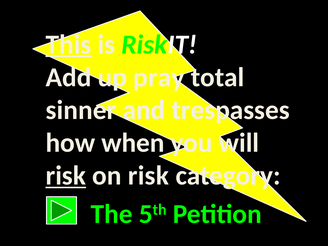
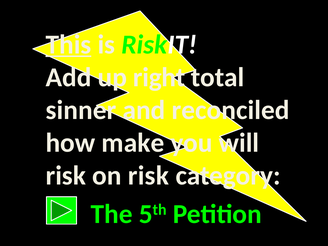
pray: pray -> right
trespasses: trespasses -> reconciled
when: when -> make
risk at (66, 176) underline: present -> none
